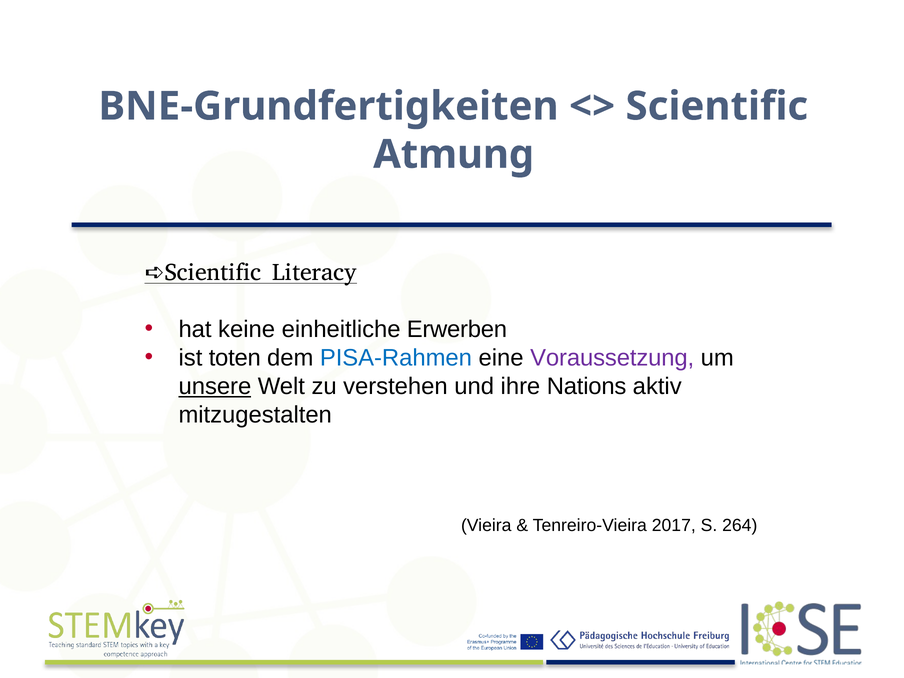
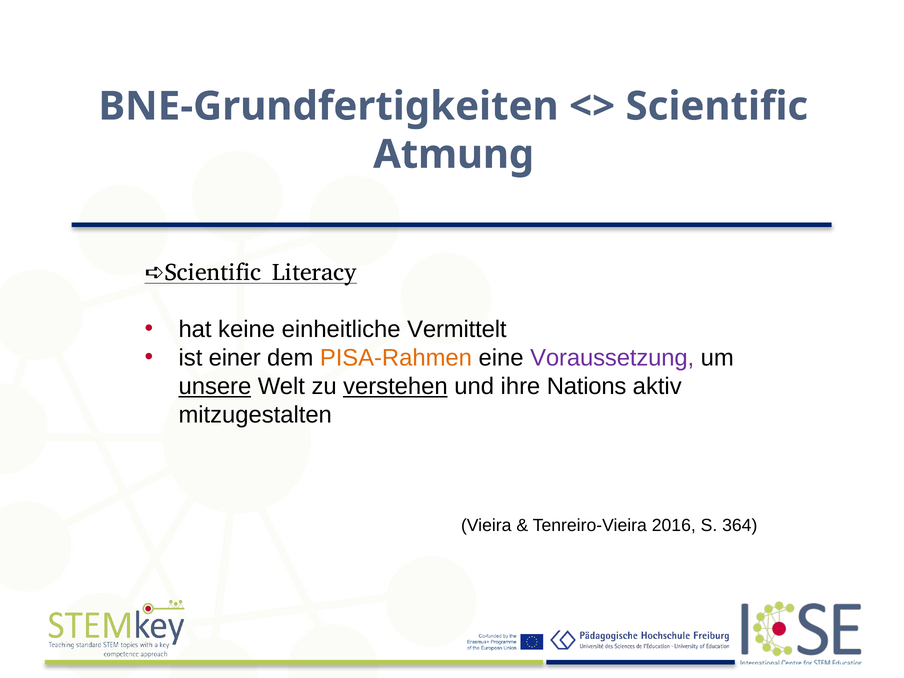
Erwerben: Erwerben -> Vermittelt
toten: toten -> einer
PISA-Rahmen colour: blue -> orange
verstehen underline: none -> present
2017: 2017 -> 2016
264: 264 -> 364
